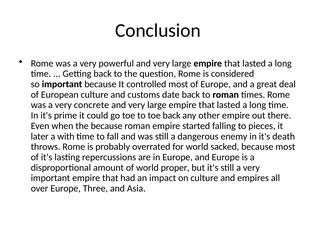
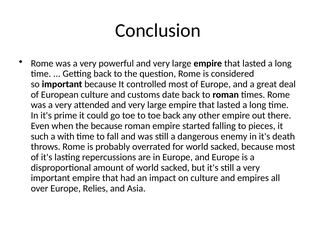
concrete: concrete -> attended
later: later -> such
of world proper: proper -> sacked
Three: Three -> Relies
